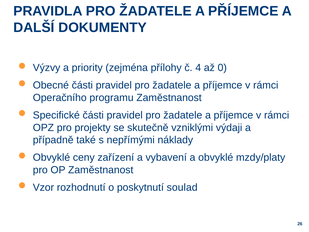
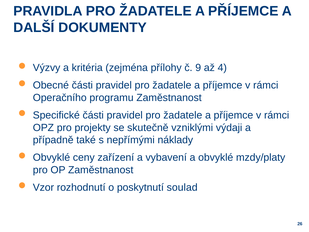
priority: priority -> kritéria
4: 4 -> 9
0: 0 -> 4
